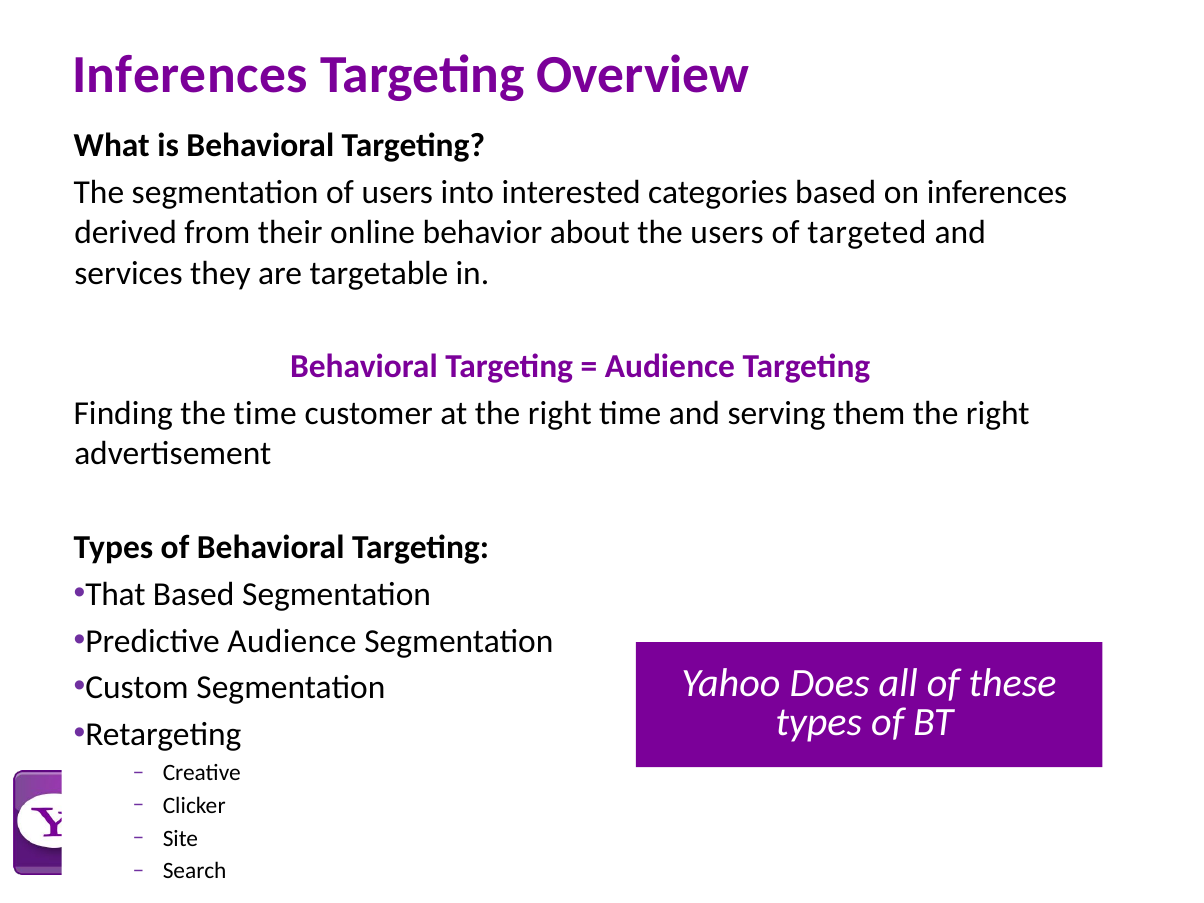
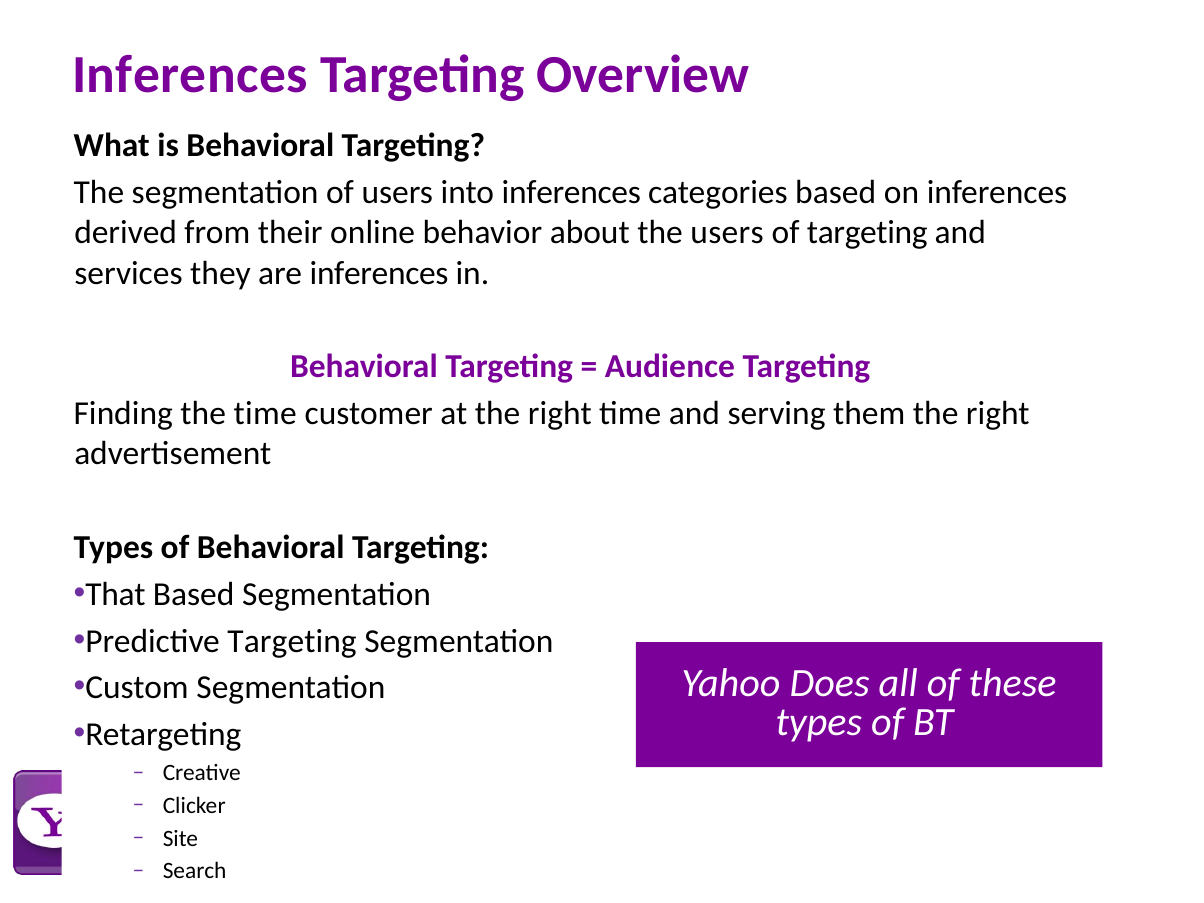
into interested: interested -> inferences
of targeted: targeted -> targeting
are targetable: targetable -> inferences
Predictive Audience: Audience -> Targeting
